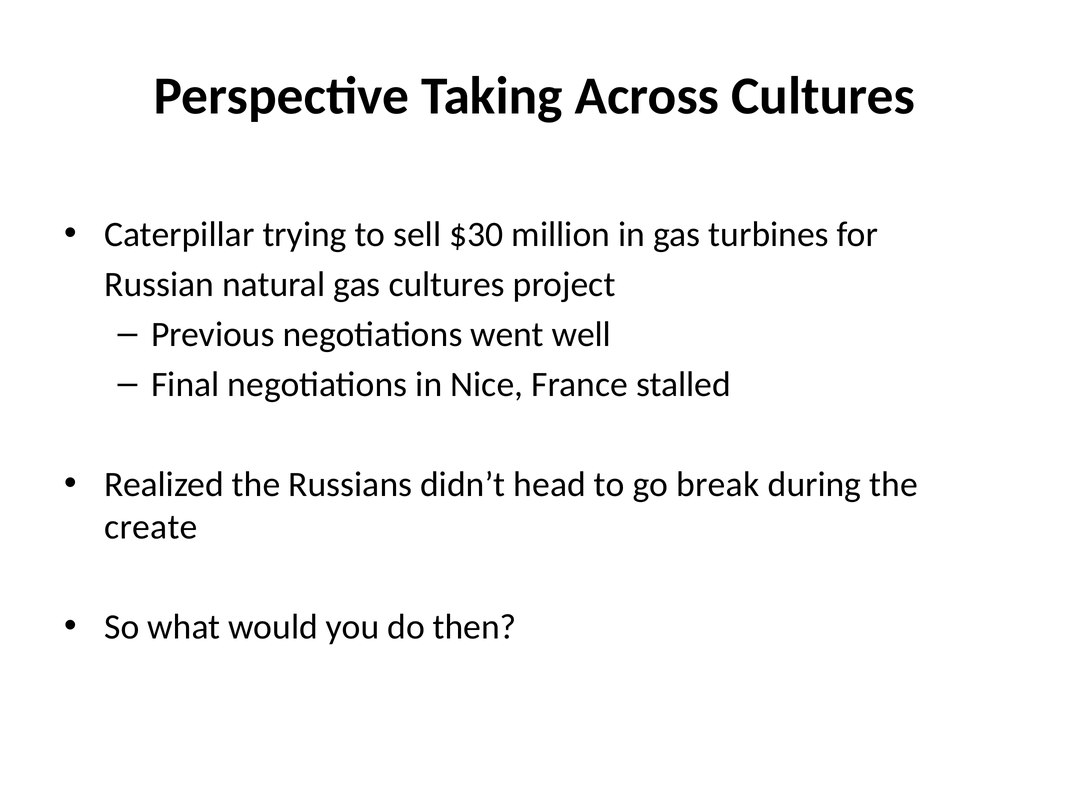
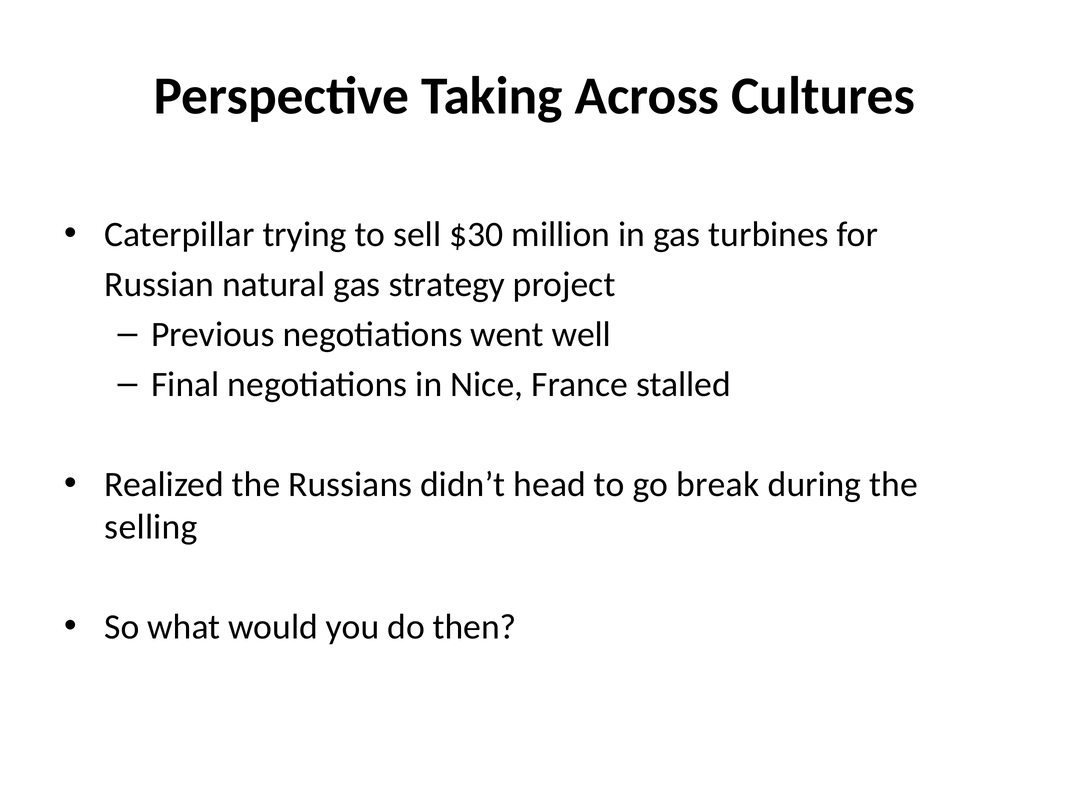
gas cultures: cultures -> strategy
create: create -> selling
